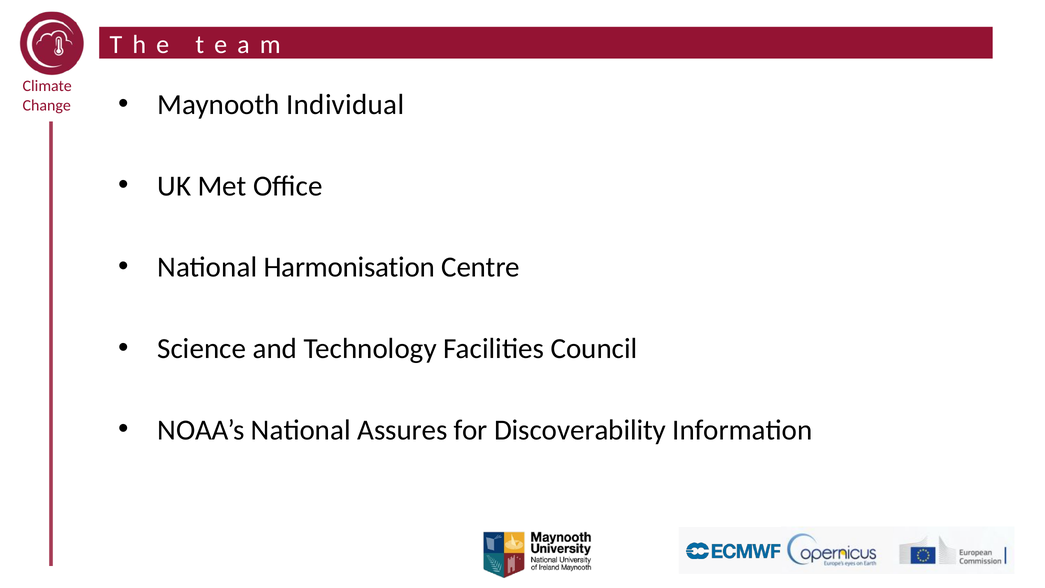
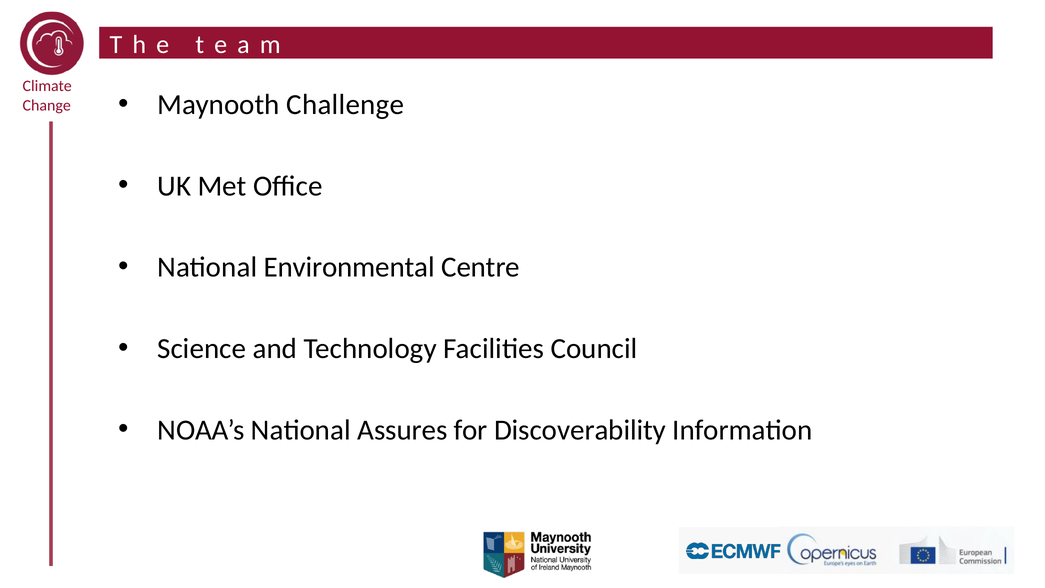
Individual: Individual -> Challenge
Harmonisation: Harmonisation -> Environmental
